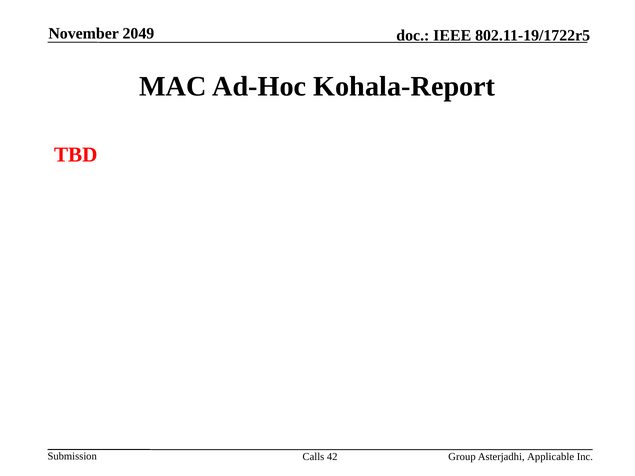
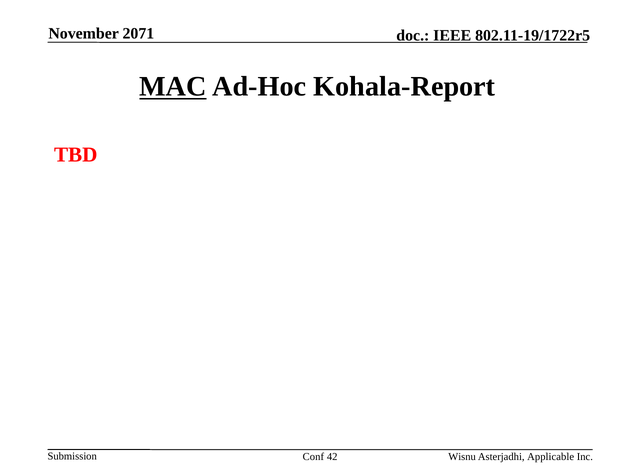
2049: 2049 -> 2071
MAC underline: none -> present
Calls: Calls -> Conf
Group: Group -> Wisnu
